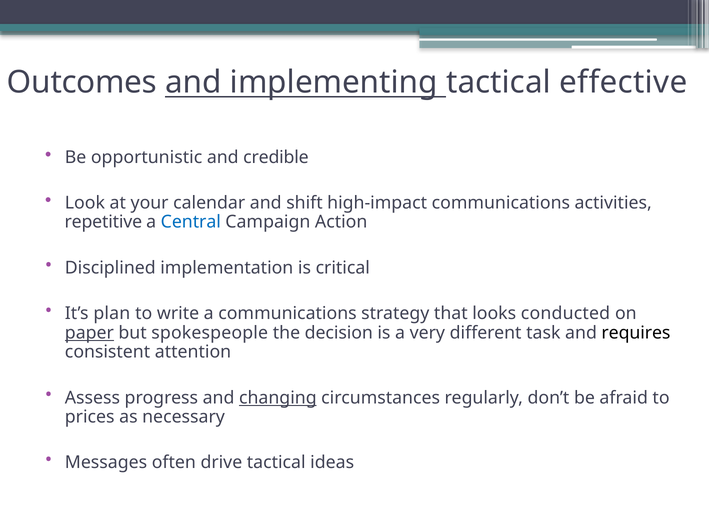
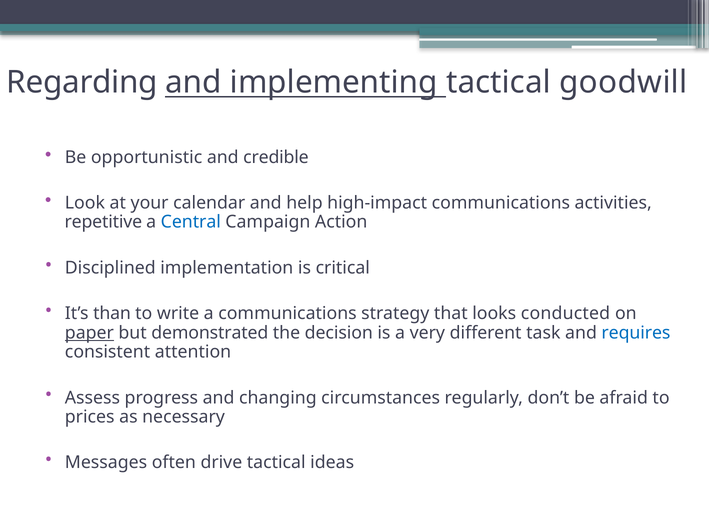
Outcomes: Outcomes -> Regarding
effective: effective -> goodwill
shift: shift -> help
plan: plan -> than
spokespeople: spokespeople -> demonstrated
requires colour: black -> blue
changing underline: present -> none
